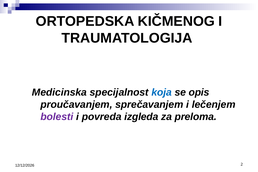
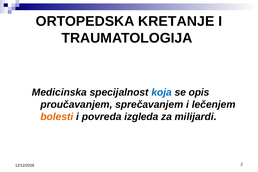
KIČMENOG: KIČMENOG -> KRETANJE
bolesti colour: purple -> orange
preloma: preloma -> milijardi
